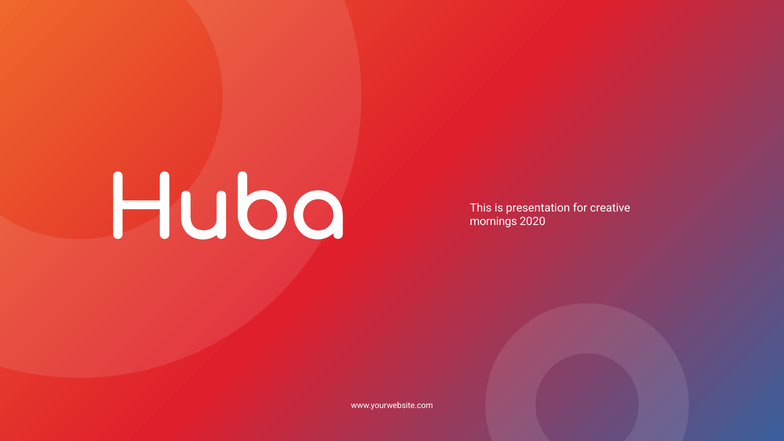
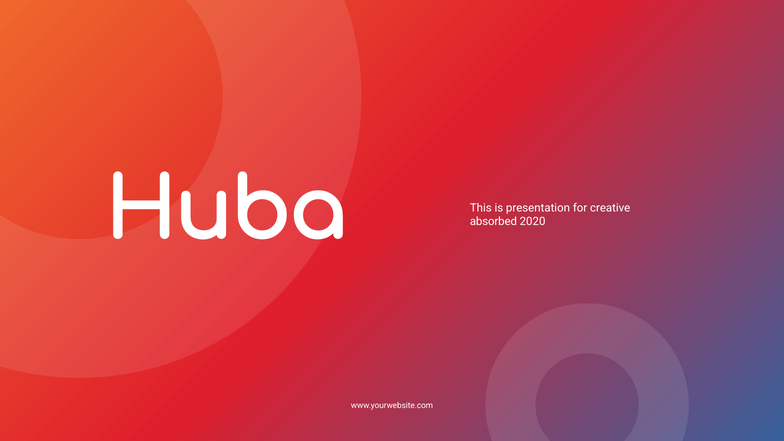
mornings: mornings -> absorbed
